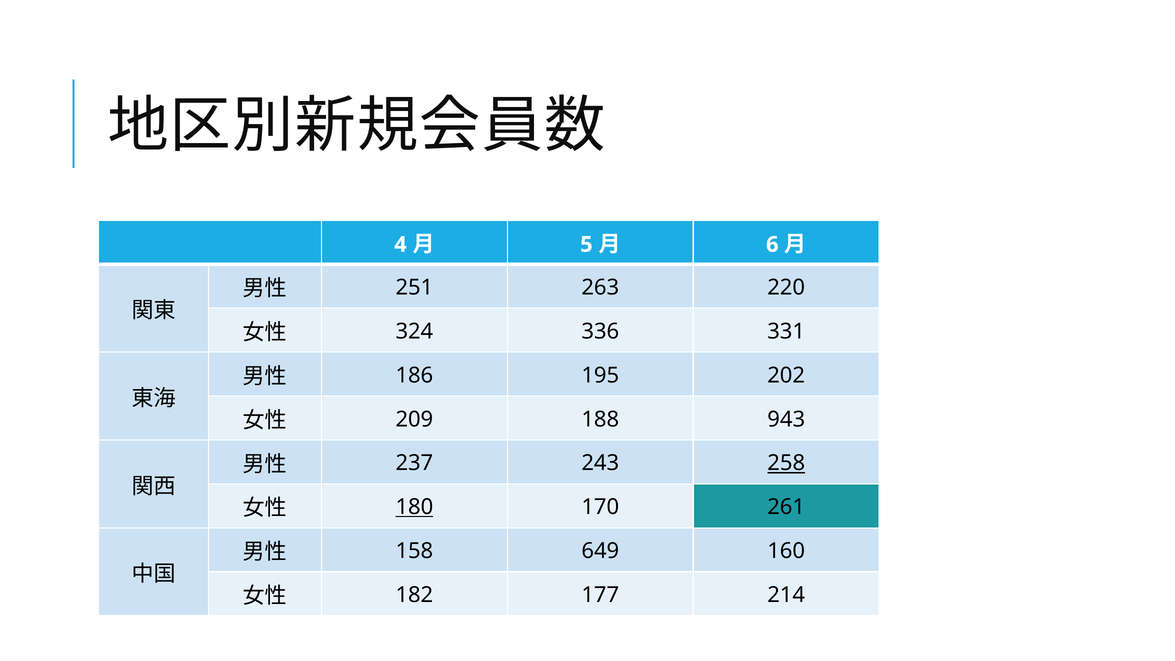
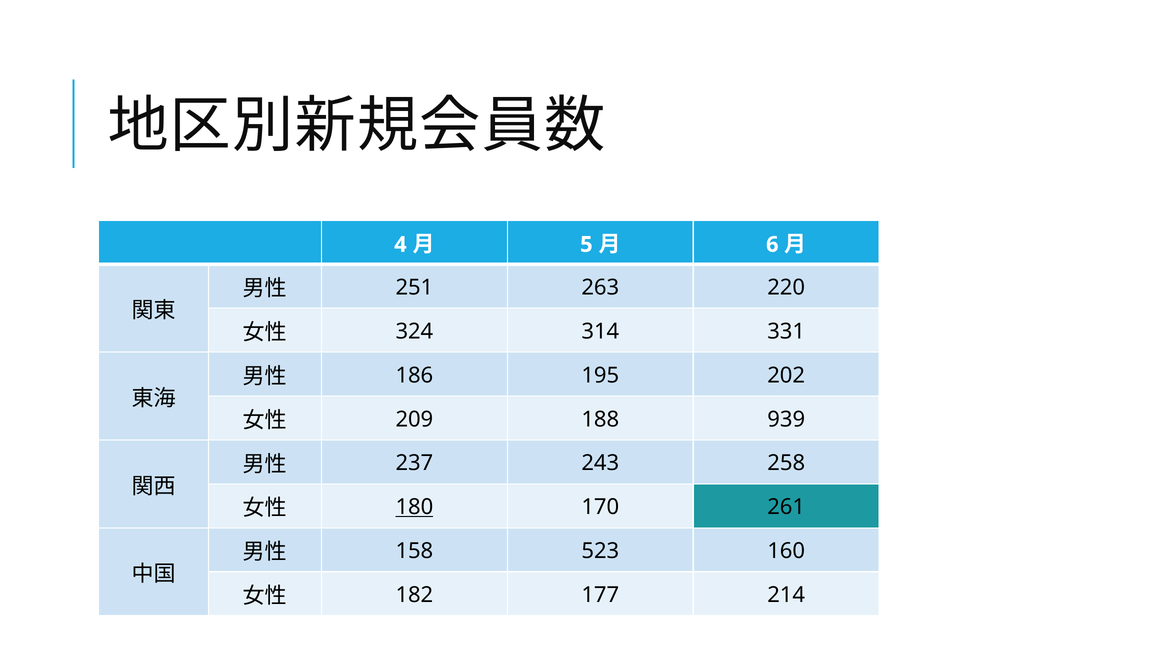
336: 336 -> 314
943: 943 -> 939
258 underline: present -> none
649: 649 -> 523
